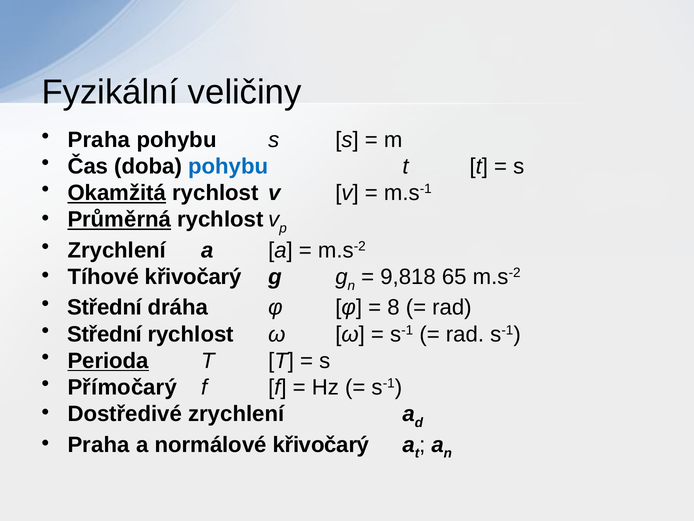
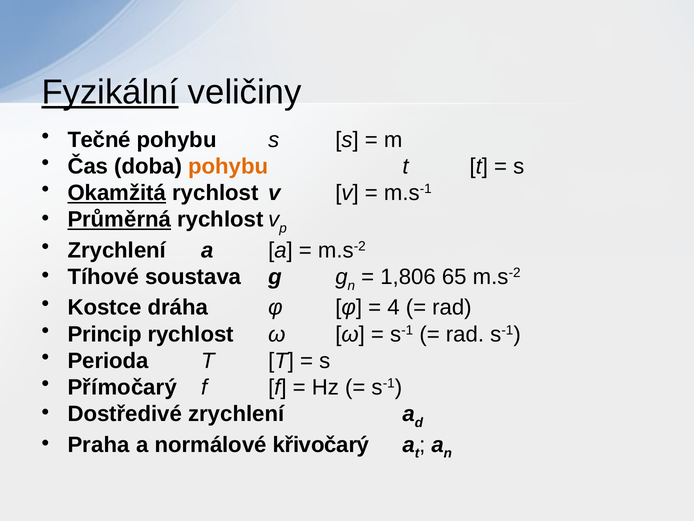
Fyzikální underline: none -> present
Praha at (99, 140): Praha -> Tečné
pohybu at (228, 166) colour: blue -> orange
Tíhové křivočarý: křivočarý -> soustava
9,818: 9,818 -> 1,806
Střední at (105, 307): Střední -> Kostce
8: 8 -> 4
Střední at (105, 334): Střední -> Princip
Perioda underline: present -> none
